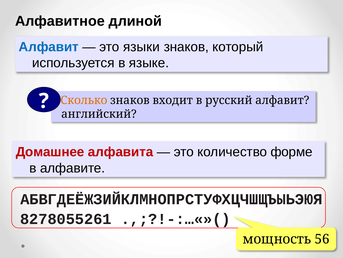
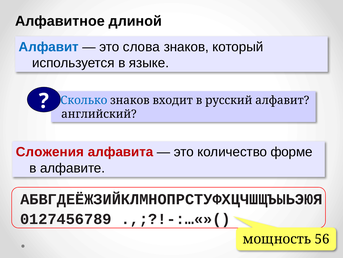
языки: языки -> слова
Сколько colour: orange -> blue
Домашнее: Домашнее -> Сложения
8278055261: 8278055261 -> 0127456789
